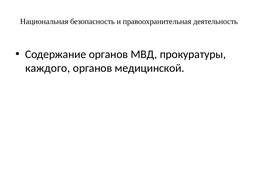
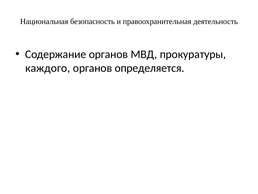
медицинской: медицинской -> определяется
